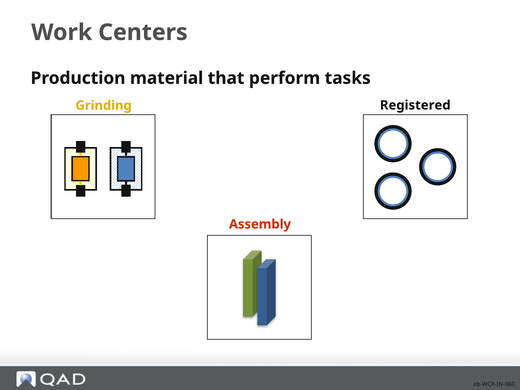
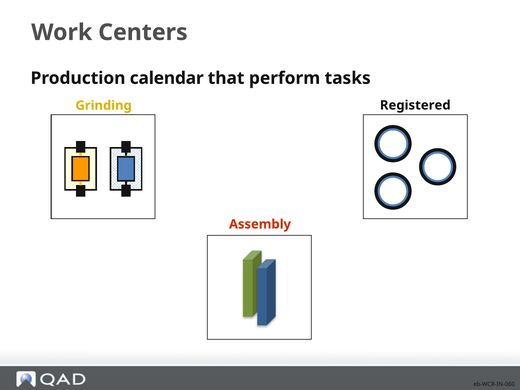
material: material -> calendar
